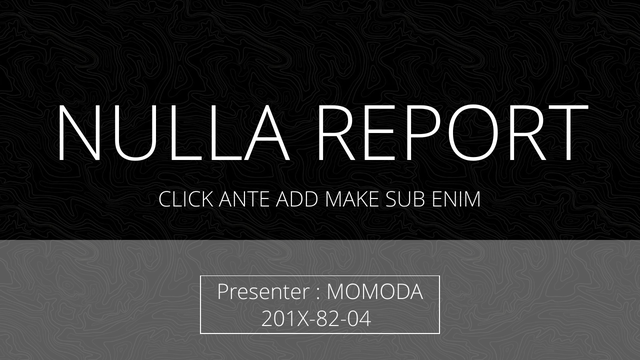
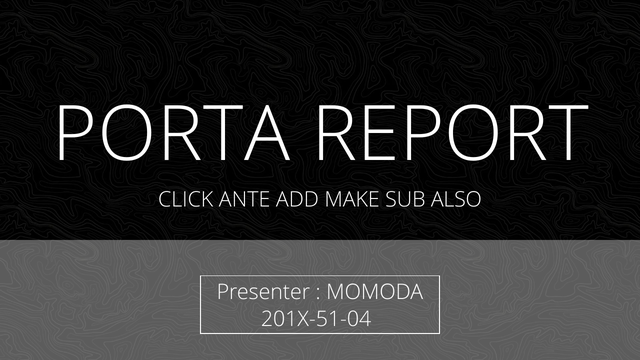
NULLA: NULLA -> PORTA
ENIM: ENIM -> ALSO
201X-82-04: 201X-82-04 -> 201X-51-04
